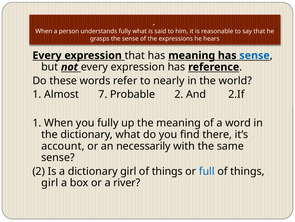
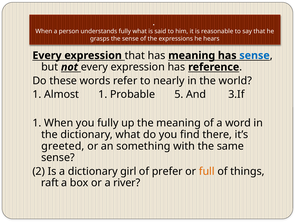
Almost 7: 7 -> 1
Probable 2: 2 -> 5
2.If: 2.If -> 3.If
account: account -> greeted
necessarily: necessarily -> something
things at (167, 171): things -> prefer
full colour: blue -> orange
girl at (50, 182): girl -> raft
